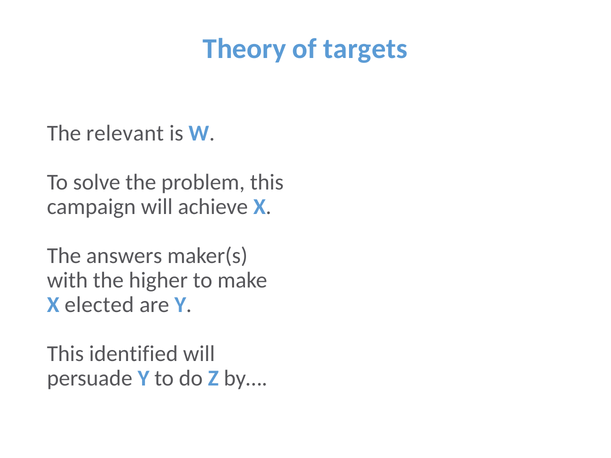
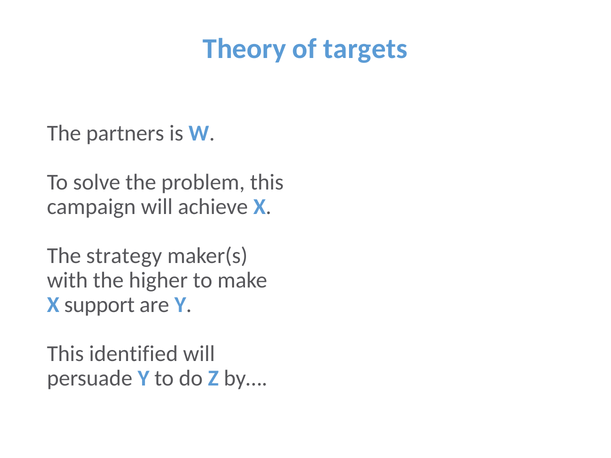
relevant: relevant -> partners
answers: answers -> strategy
elected: elected -> support
